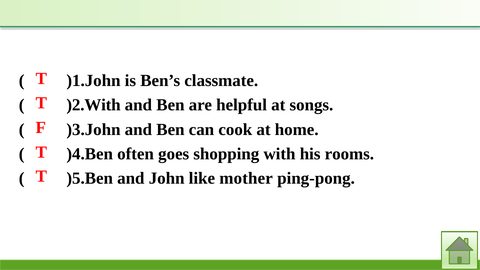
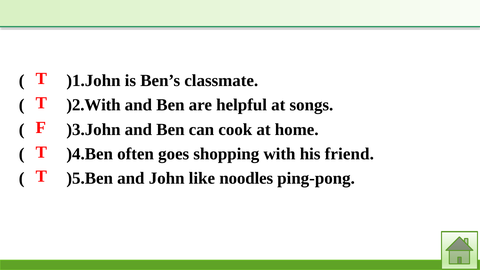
rooms: rooms -> friend
mother: mother -> noodles
